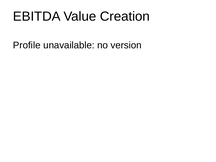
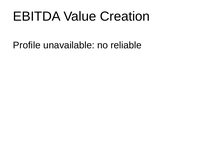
version: version -> reliable
